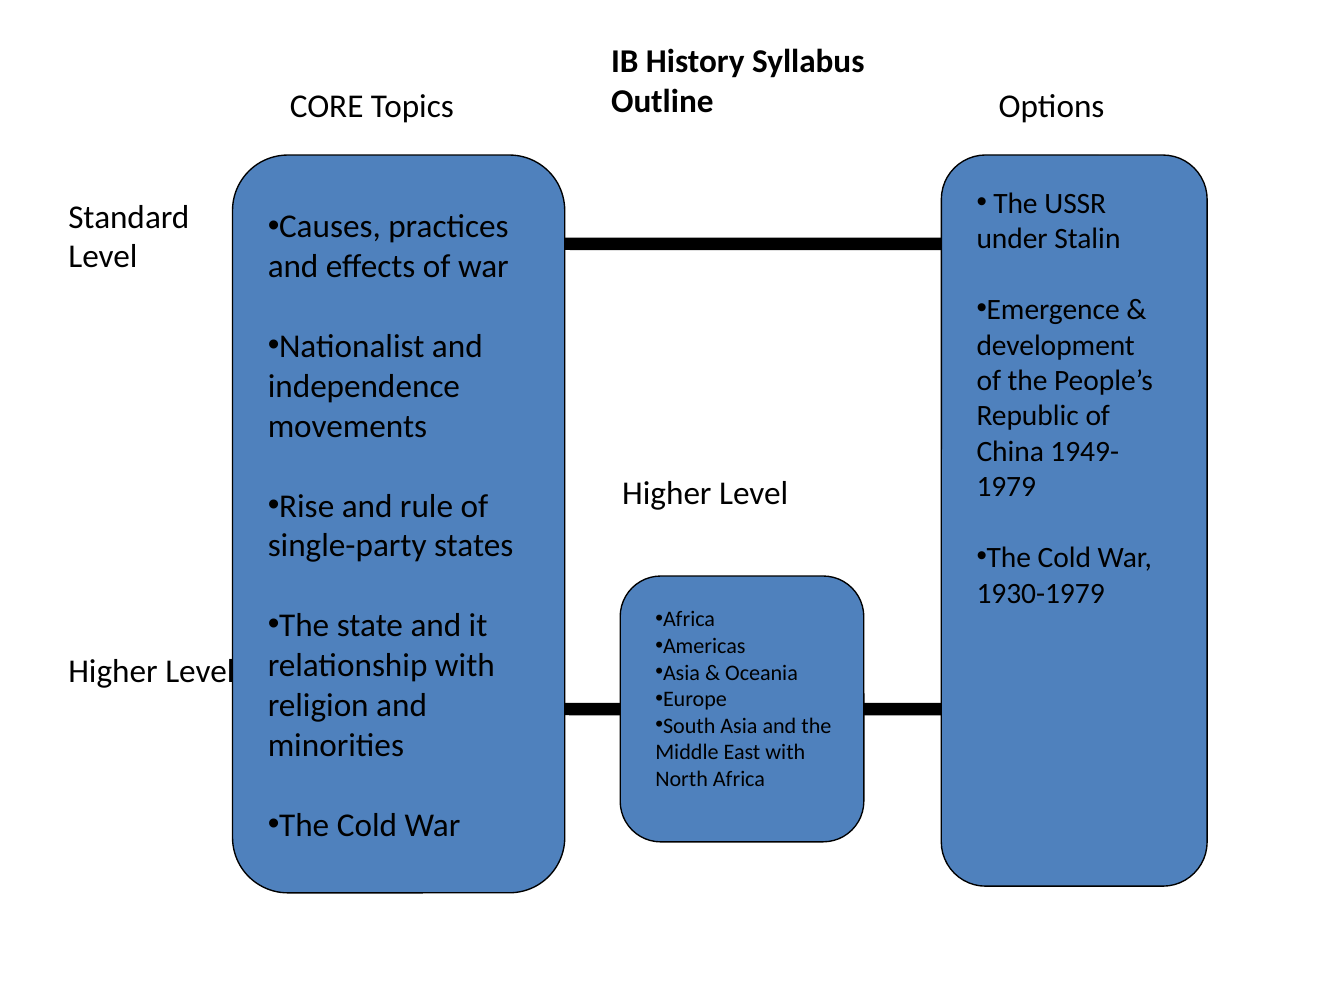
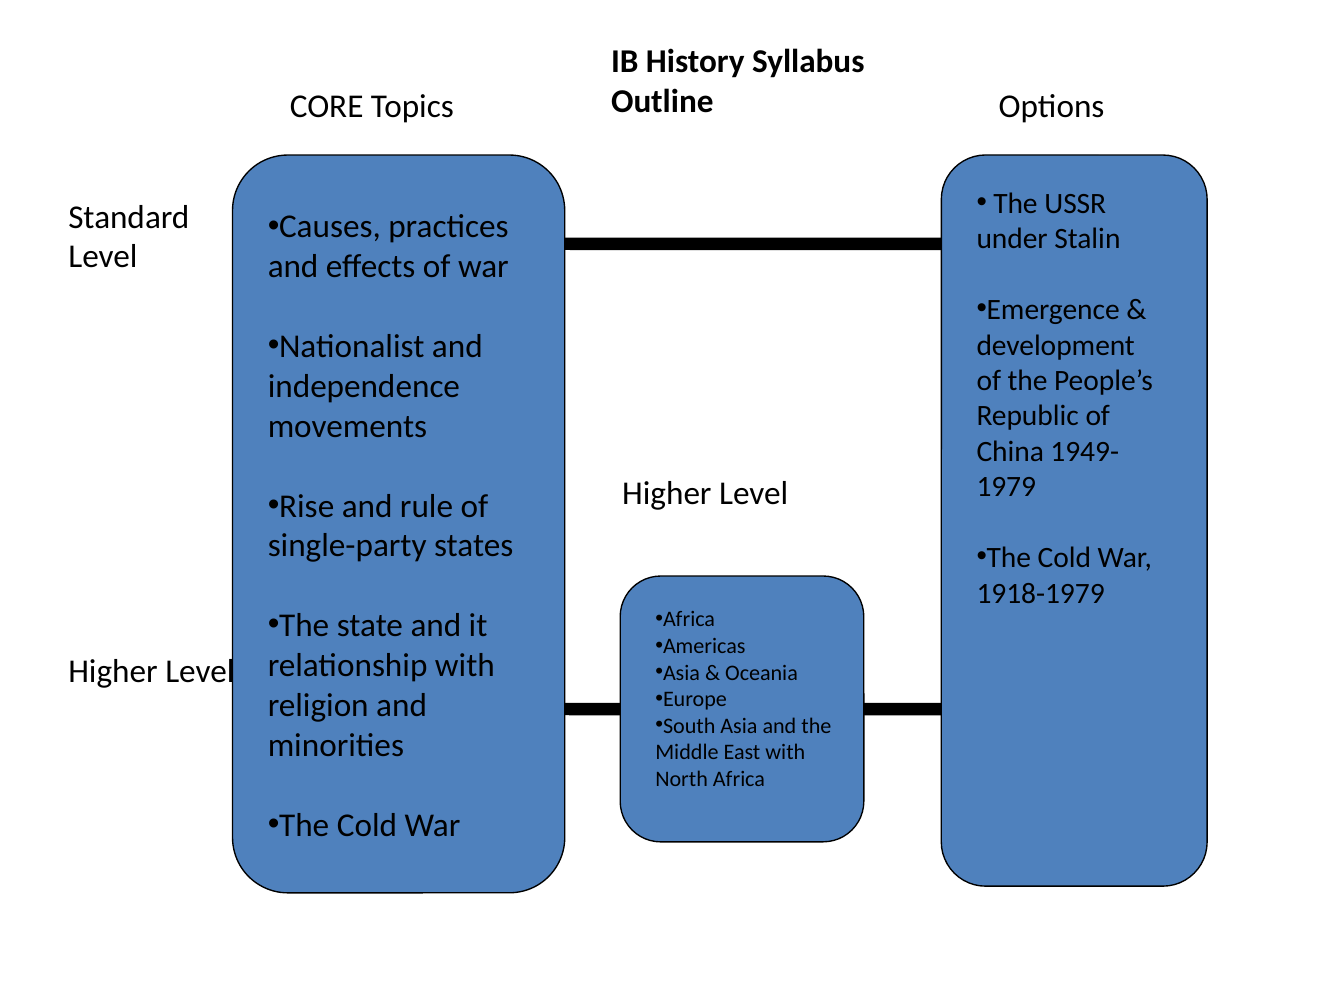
1930-1979: 1930-1979 -> 1918-1979
